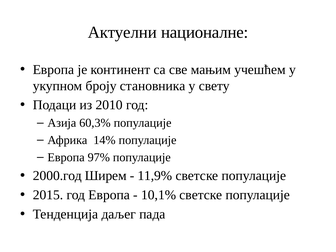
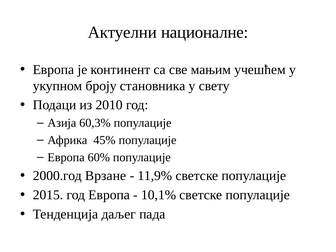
14%: 14% -> 45%
97%: 97% -> 60%
Ширем: Ширем -> Врзане
